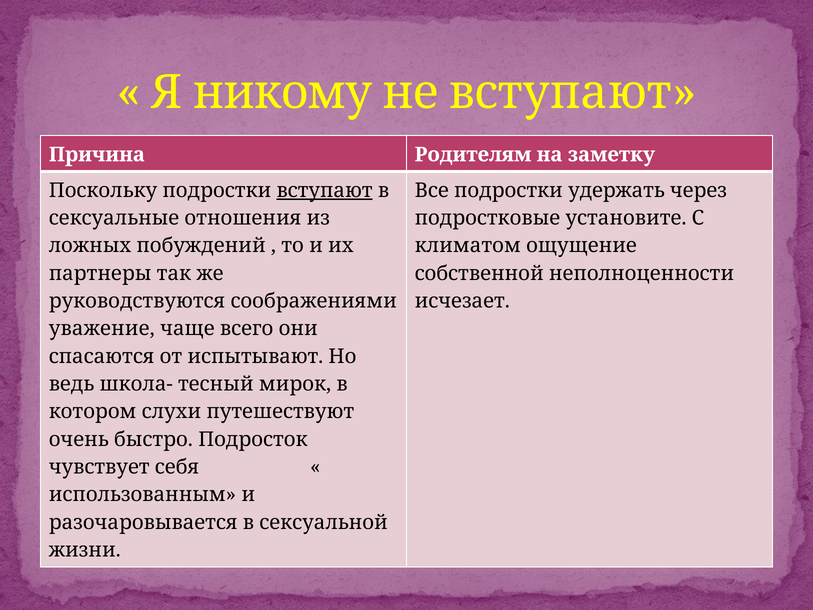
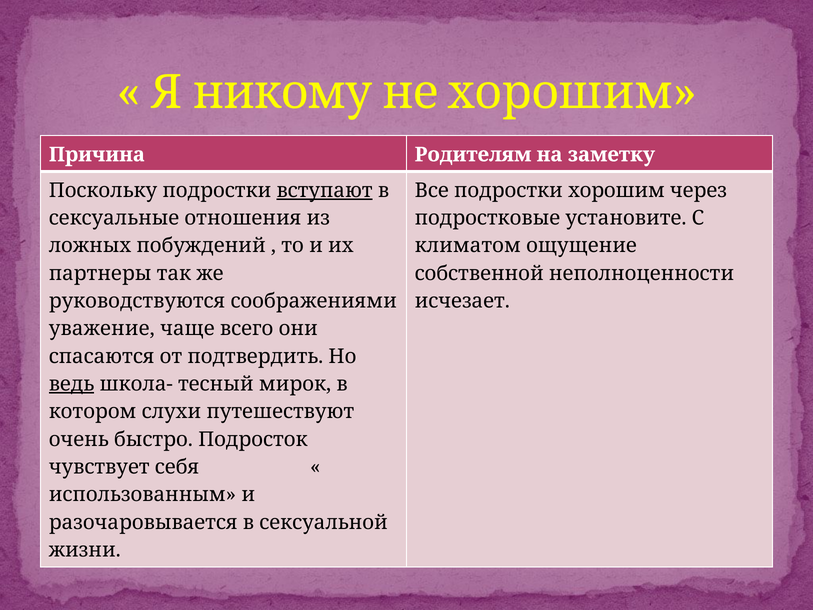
не вступают: вступают -> хорошим
подростки удержать: удержать -> хорошим
испытывают: испытывают -> подтвердить
ведь underline: none -> present
